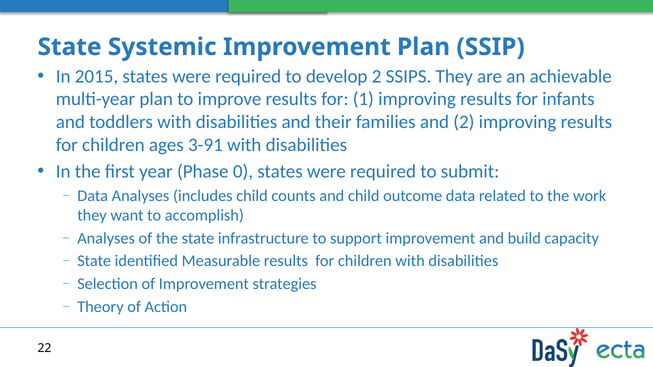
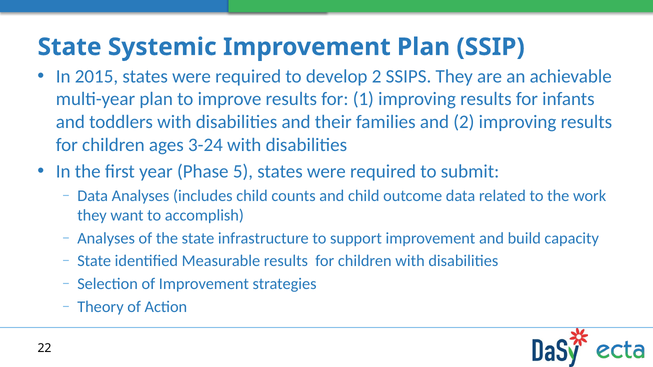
3-91: 3-91 -> 3-24
0: 0 -> 5
